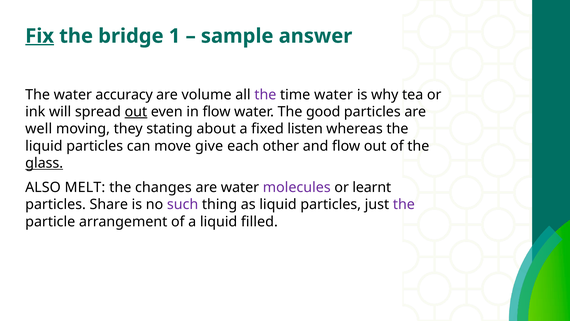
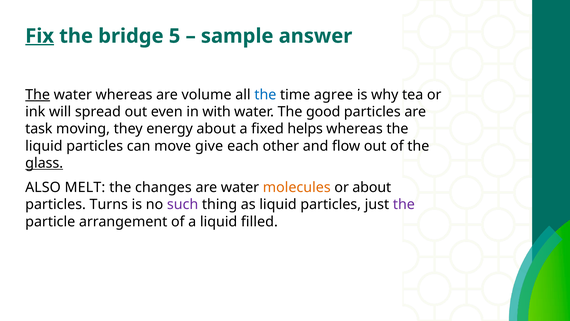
1: 1 -> 5
The at (38, 95) underline: none -> present
water accuracy: accuracy -> whereas
the at (265, 95) colour: purple -> blue
time water: water -> agree
out at (136, 112) underline: present -> none
in flow: flow -> with
well: well -> task
stating: stating -> energy
listen: listen -> helps
molecules colour: purple -> orange
or learnt: learnt -> about
Share: Share -> Turns
